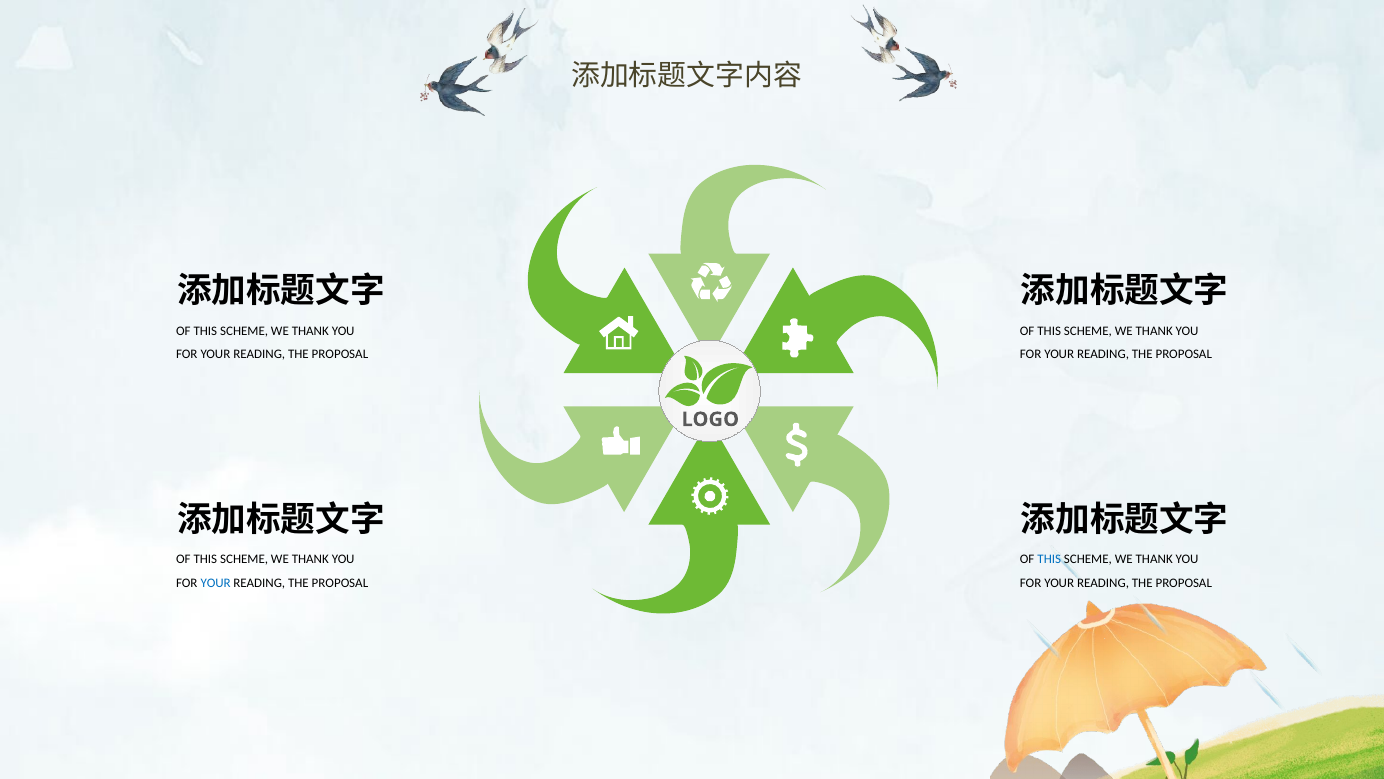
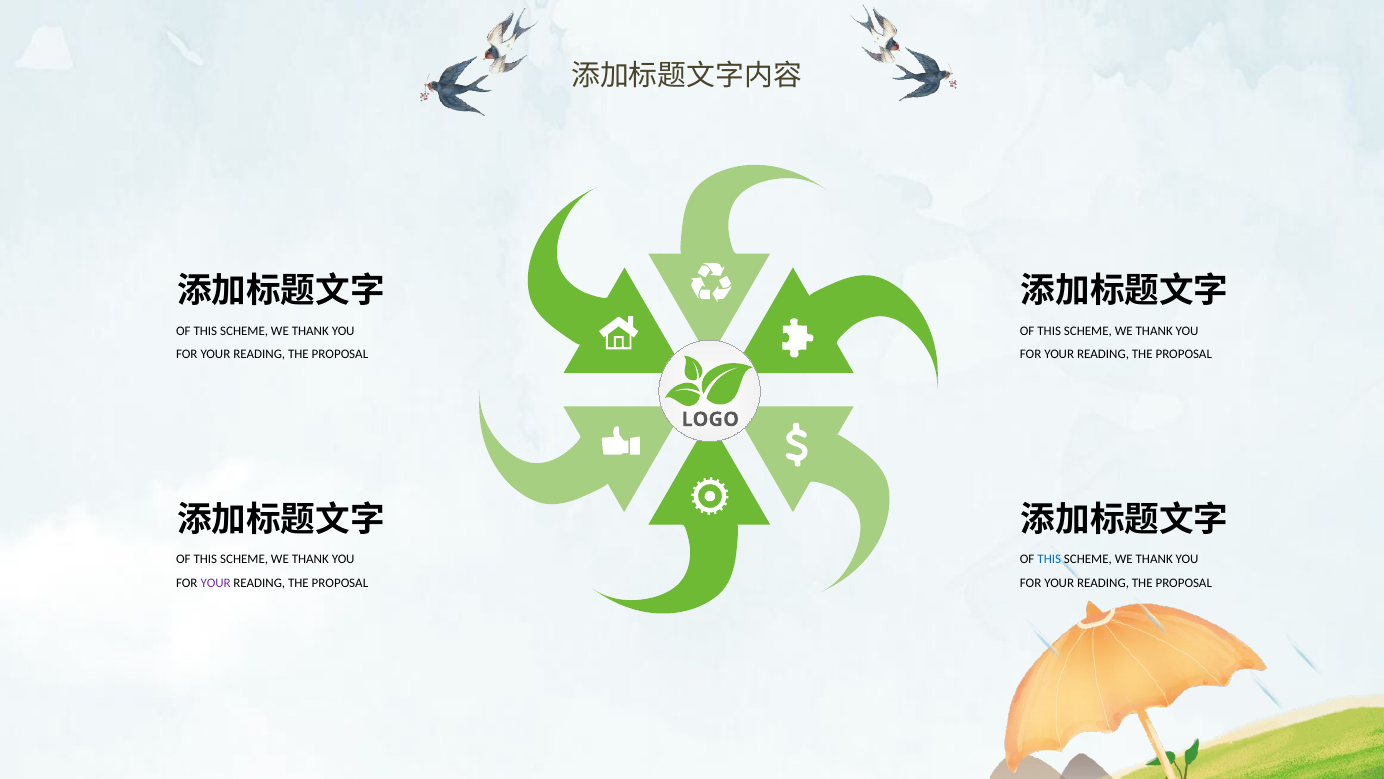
YOUR at (216, 583) colour: blue -> purple
